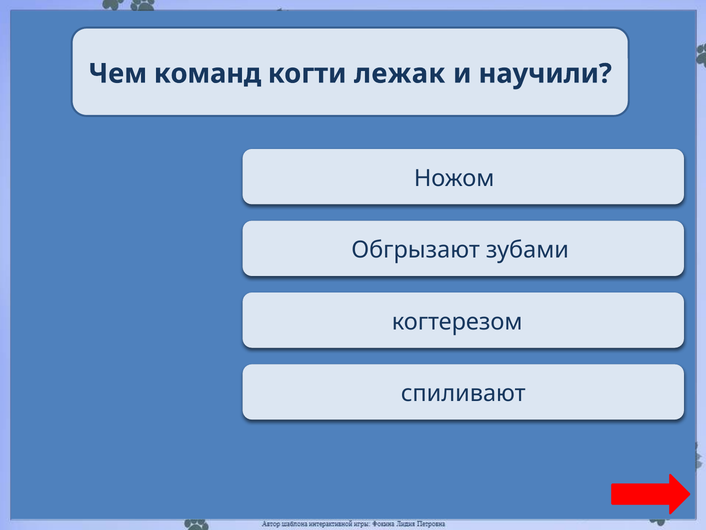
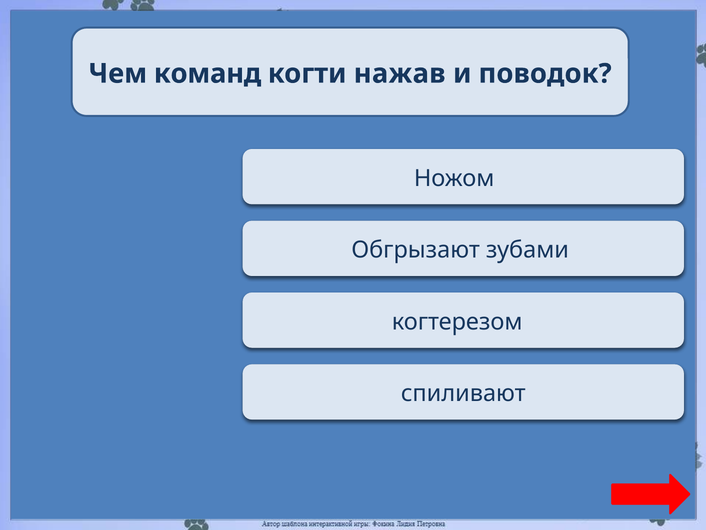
лежак: лежак -> нажав
научили: научили -> поводок
